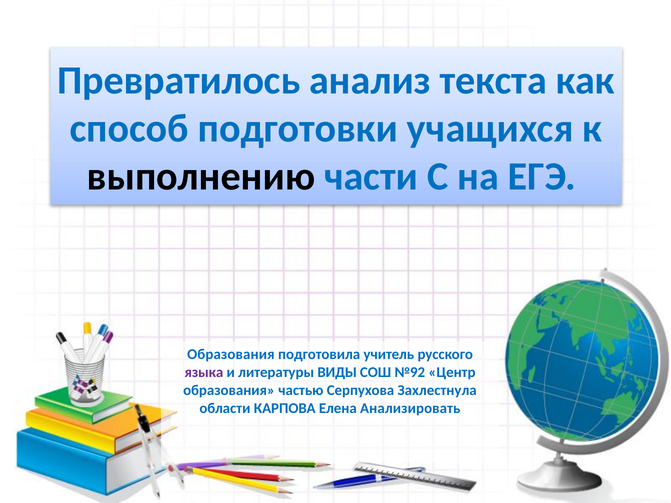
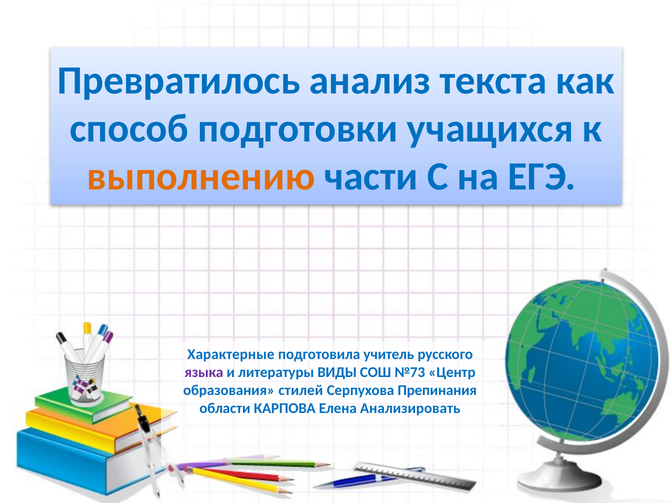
выполнению colour: black -> orange
Образования at (231, 355): Образования -> Характерные
№92: №92 -> №73
частью: частью -> стилей
Захлестнула: Захлестнула -> Препинания
